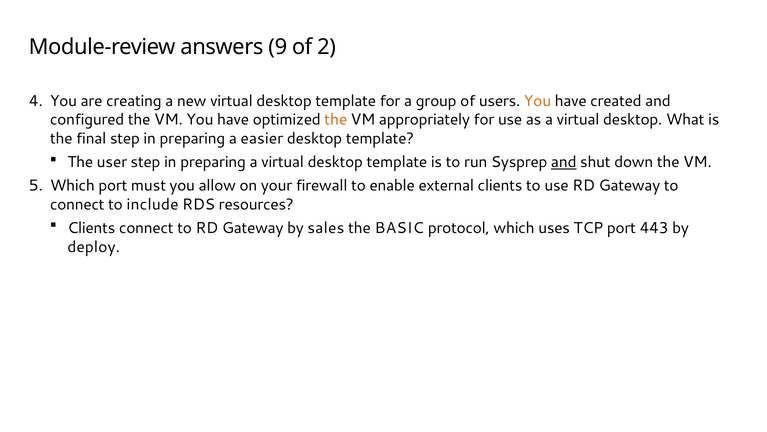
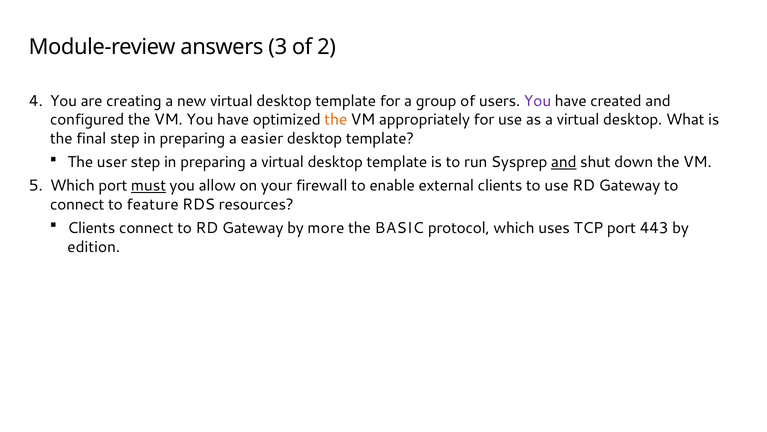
9: 9 -> 3
You at (537, 101) colour: orange -> purple
must underline: none -> present
include: include -> feature
sales: sales -> more
deploy: deploy -> edition
